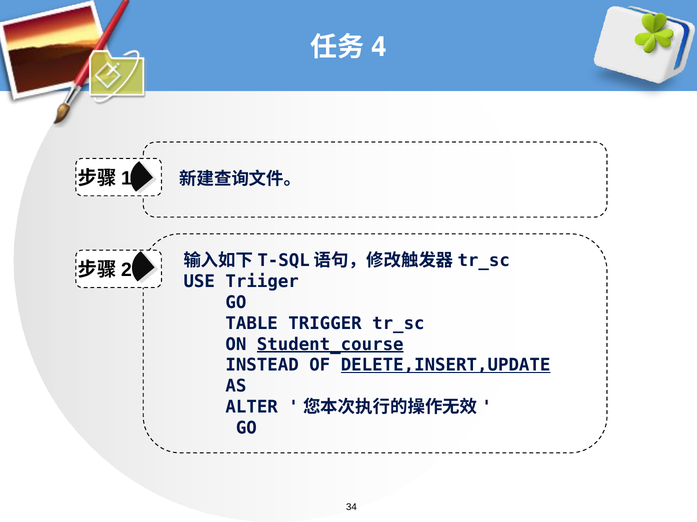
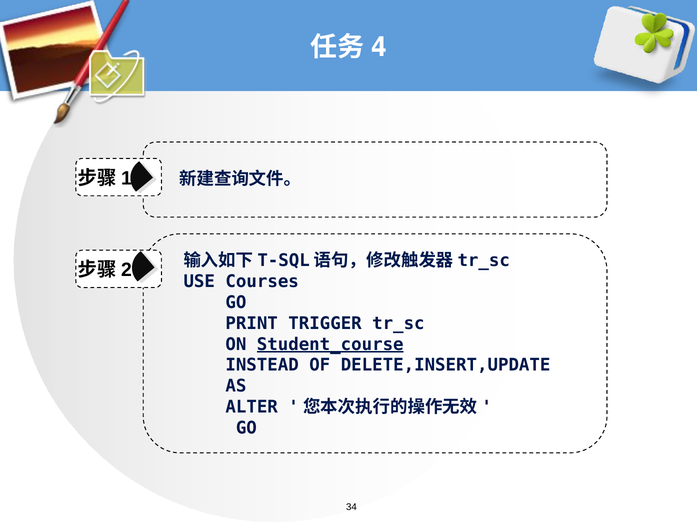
Triiger: Triiger -> Courses
TABLE: TABLE -> PRINT
DELETE,INSERT,UPDATE underline: present -> none
